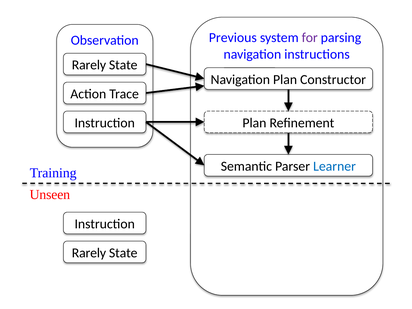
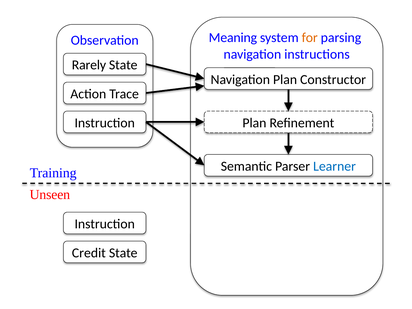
Previous: Previous -> Meaning
for colour: purple -> orange
Rarely at (89, 253): Rarely -> Credit
